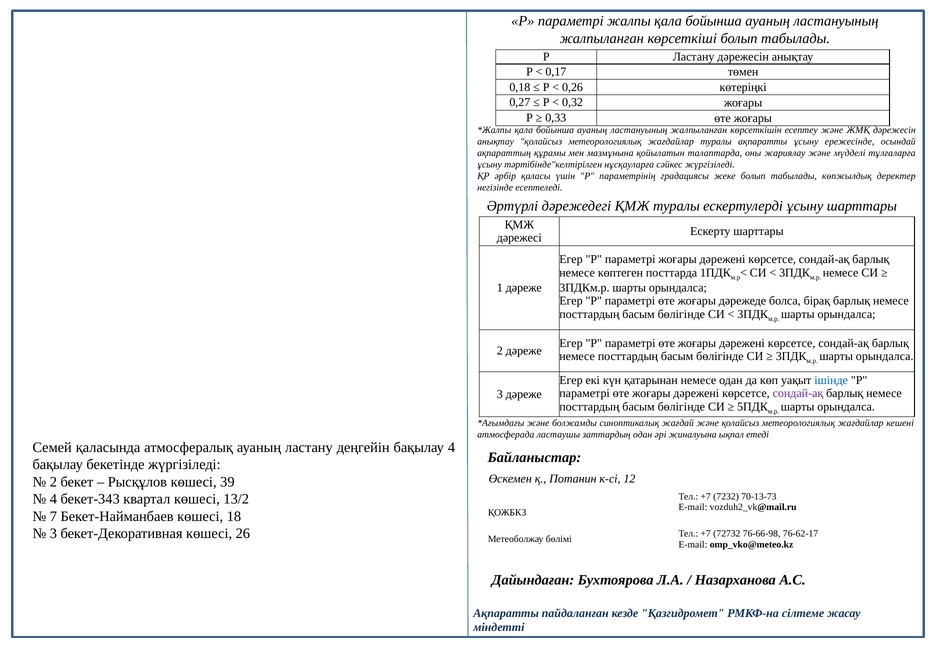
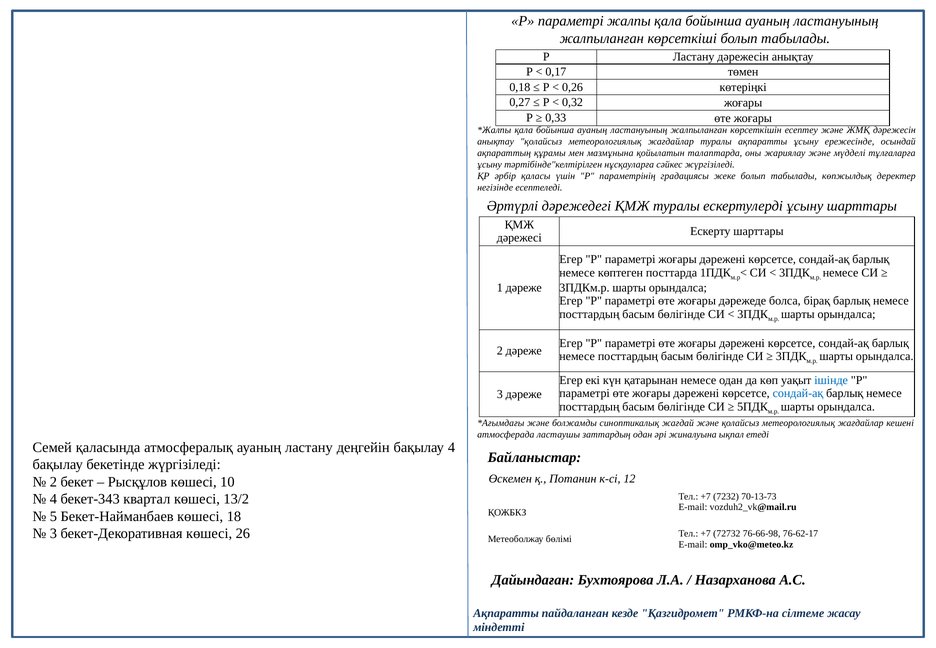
сондай-ақ at (798, 393) colour: purple -> blue
39: 39 -> 10
7: 7 -> 5
